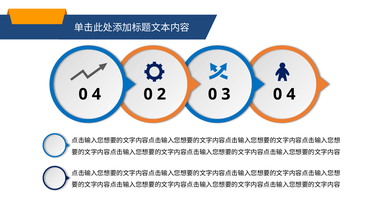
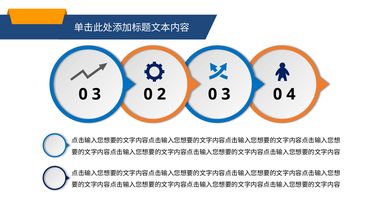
4 at (96, 94): 4 -> 3
